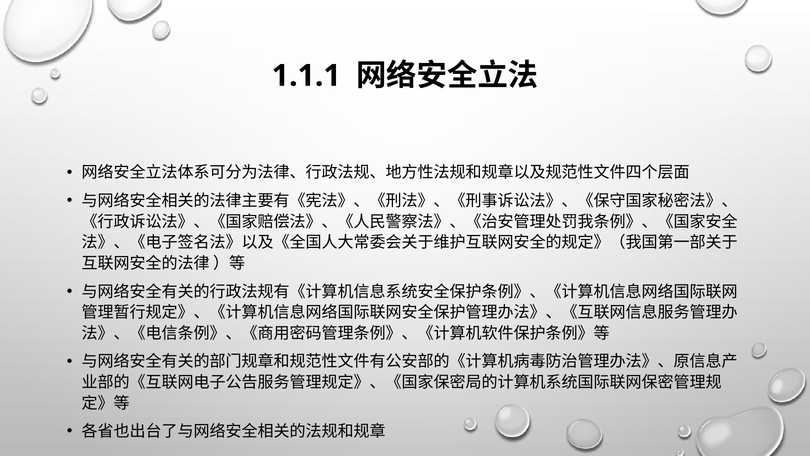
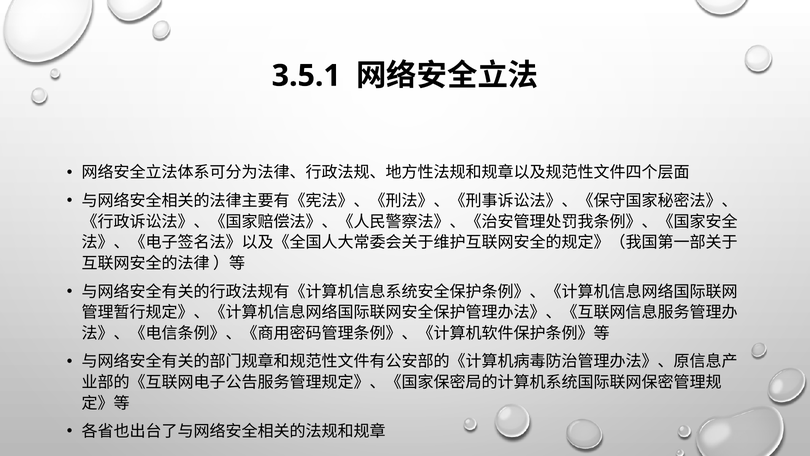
1.1.1: 1.1.1 -> 3.5.1
